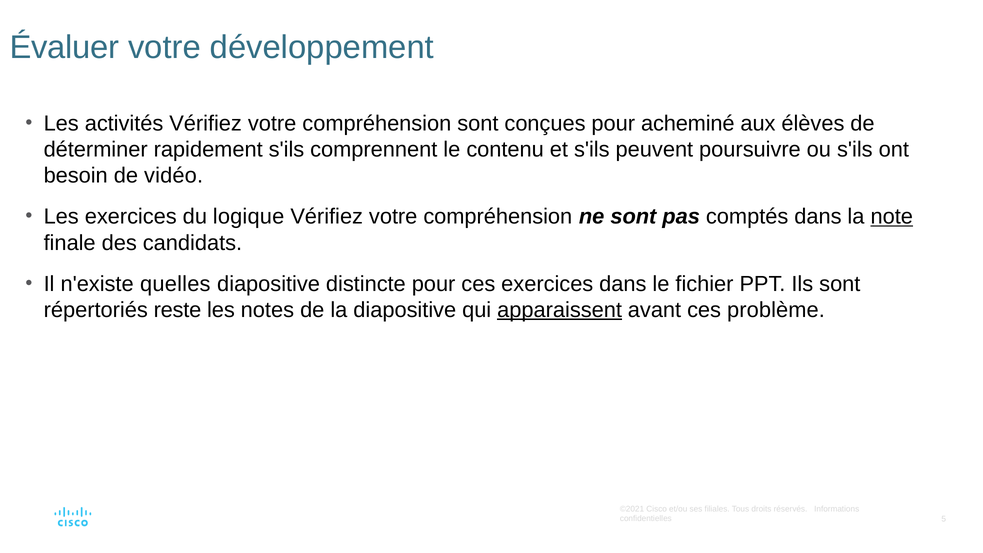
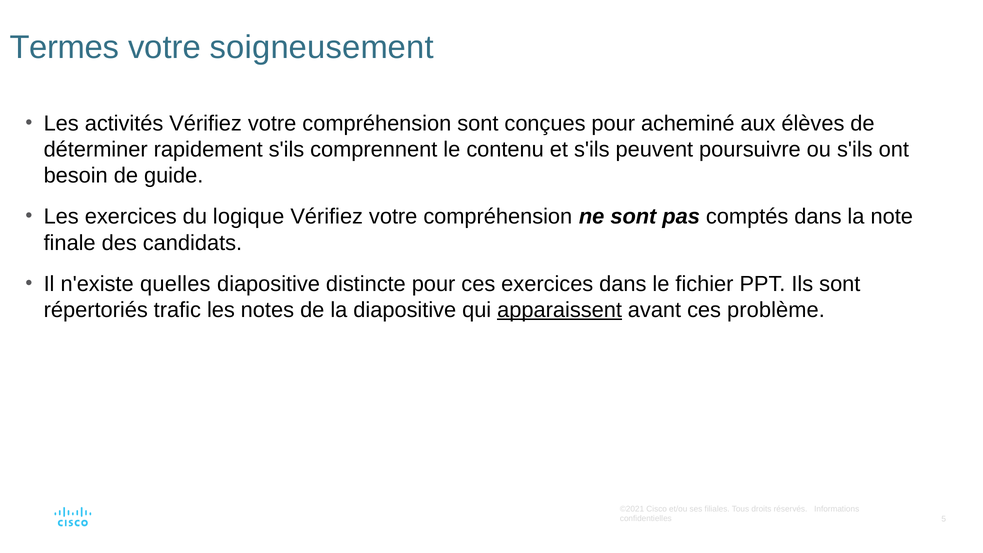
Évaluer: Évaluer -> Termes
développement: développement -> soigneusement
vidéo: vidéo -> guide
note underline: present -> none
reste: reste -> trafic
